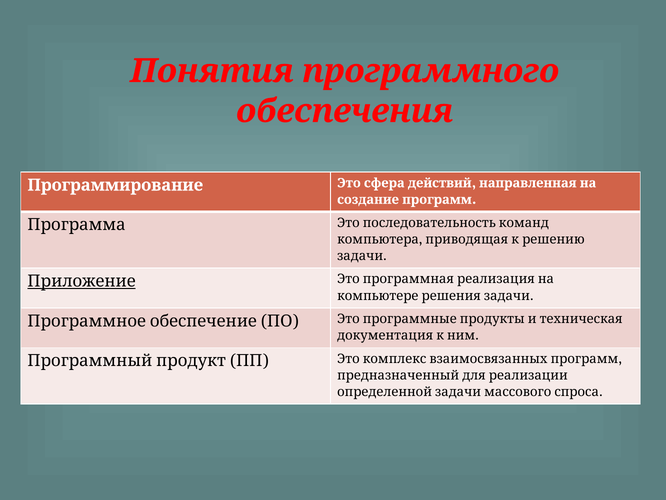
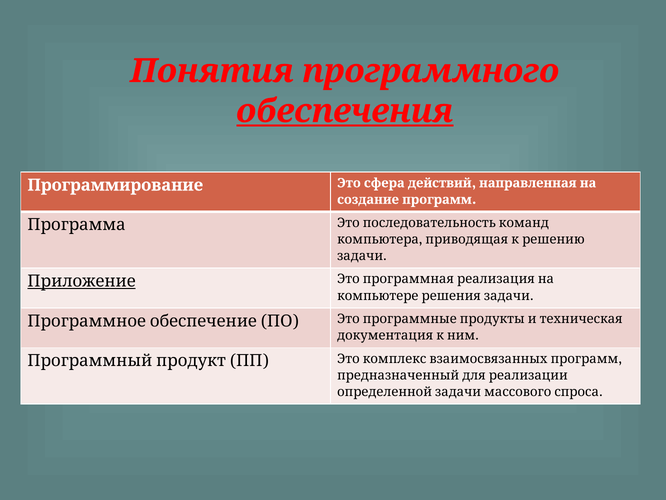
обеспечения underline: none -> present
